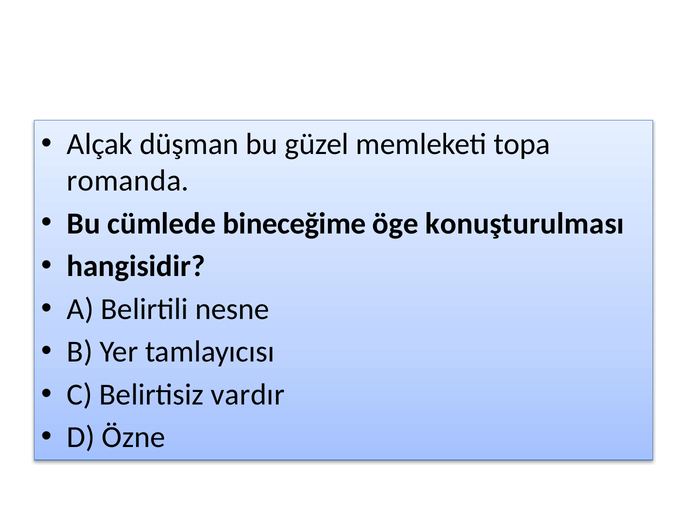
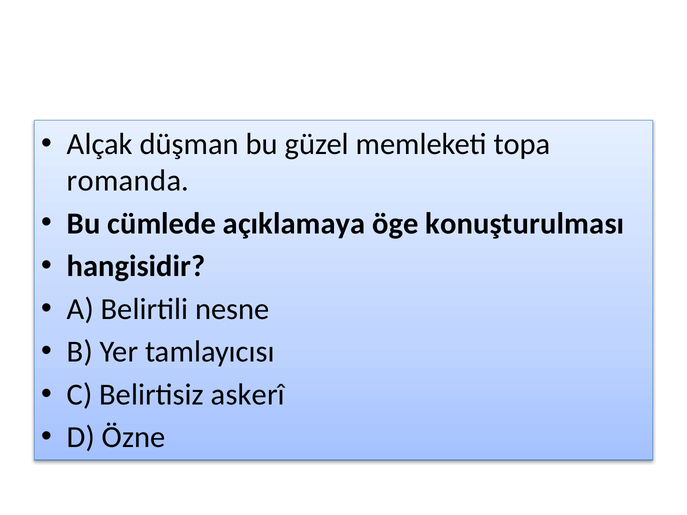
bineceğime: bineceğime -> açıklamaya
vardır: vardır -> askerî
